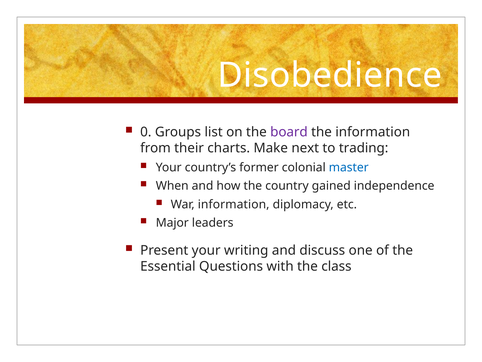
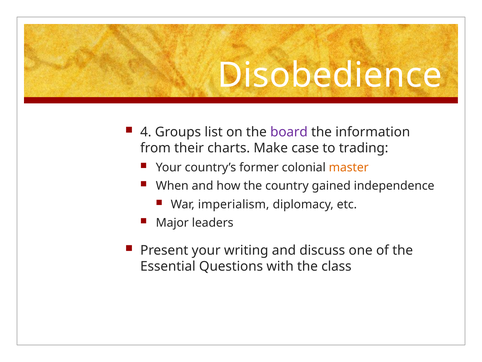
0: 0 -> 4
next: next -> case
master colour: blue -> orange
War information: information -> imperialism
